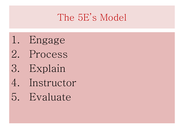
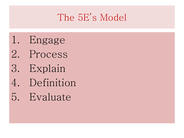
Instructor: Instructor -> Definition
